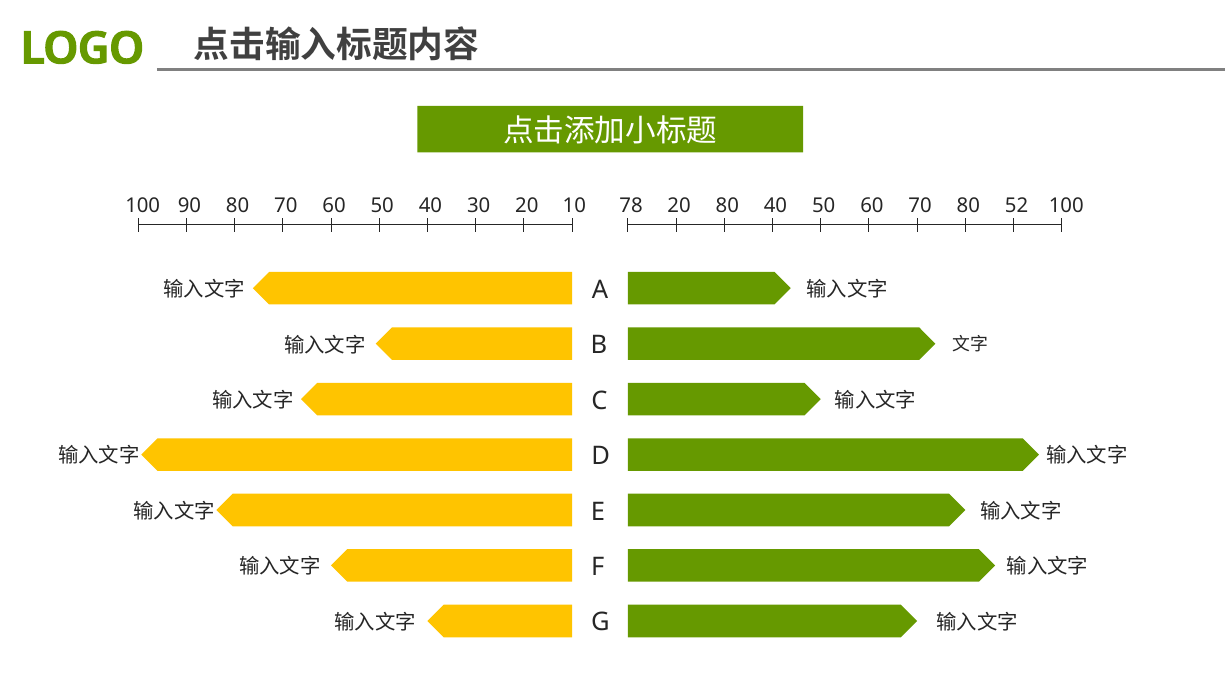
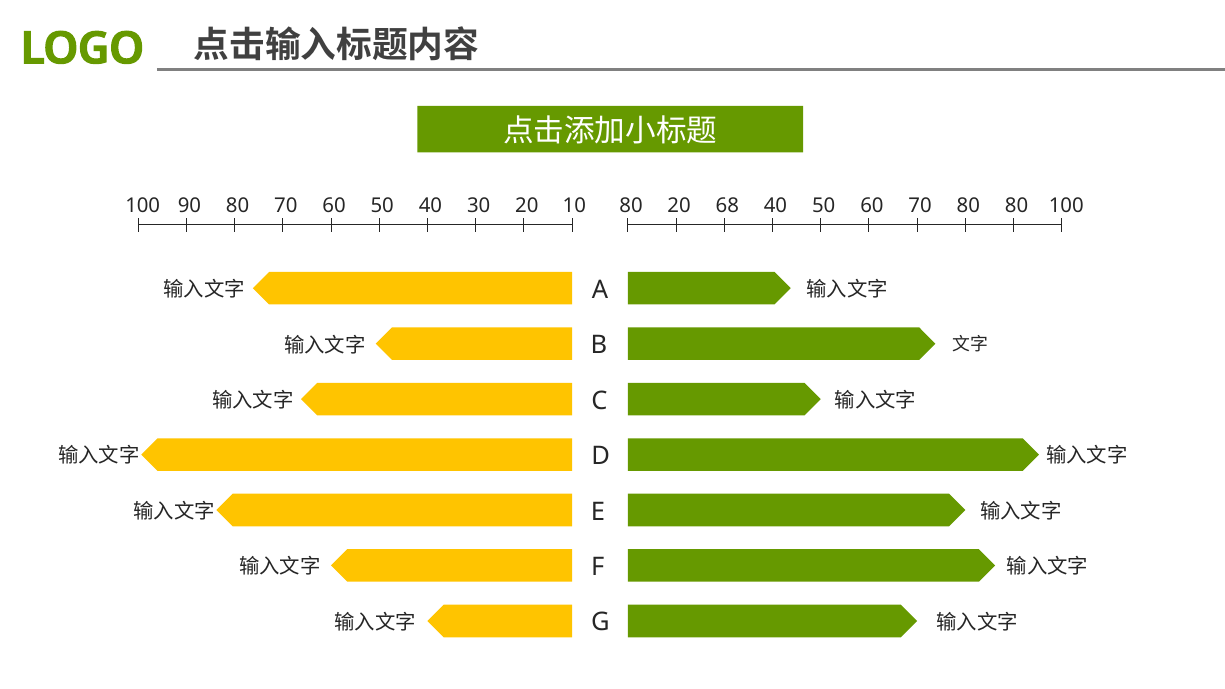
100 78: 78 -> 80
20 80: 80 -> 68
80 52: 52 -> 80
